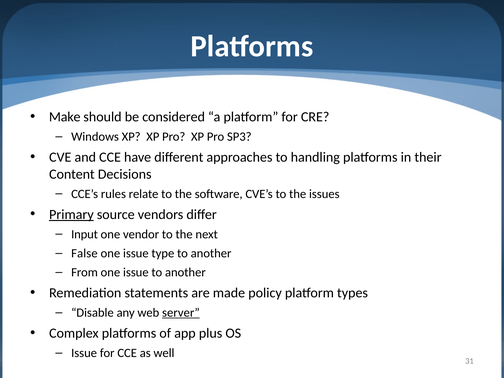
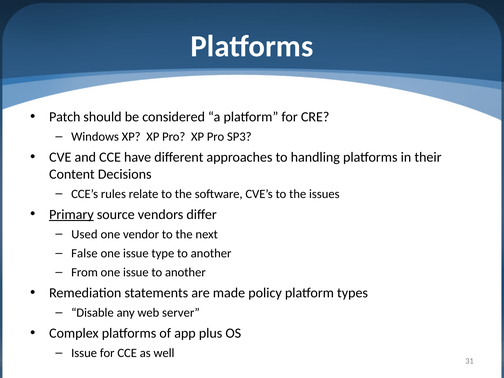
Make: Make -> Patch
Input: Input -> Used
server underline: present -> none
